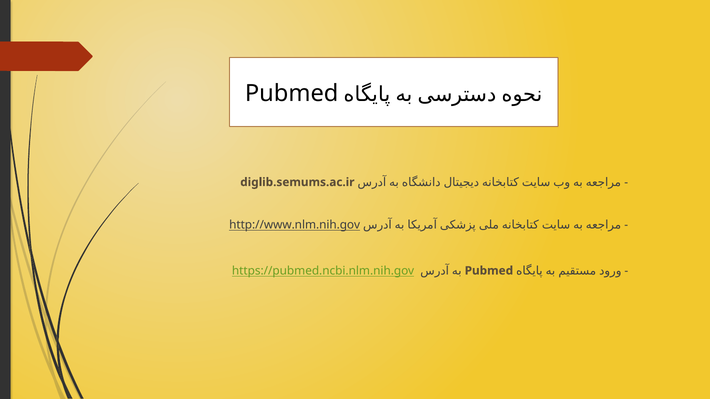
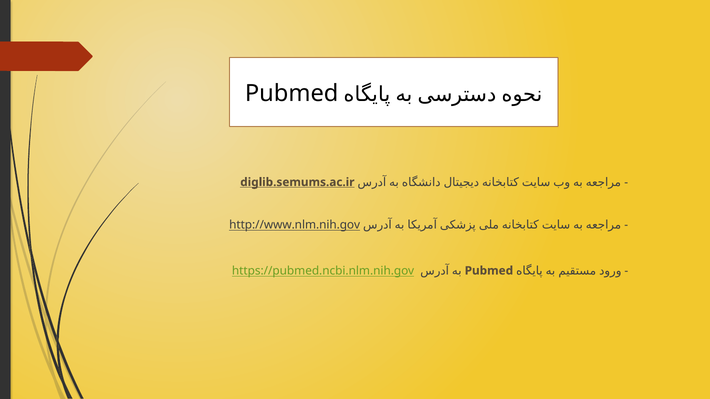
diglib.semums.ac.ir underline: none -> present
